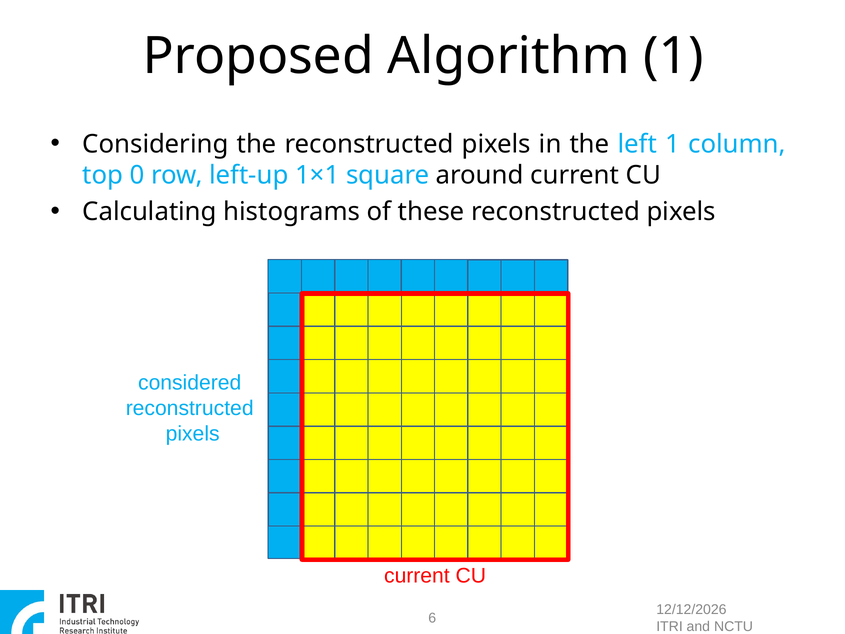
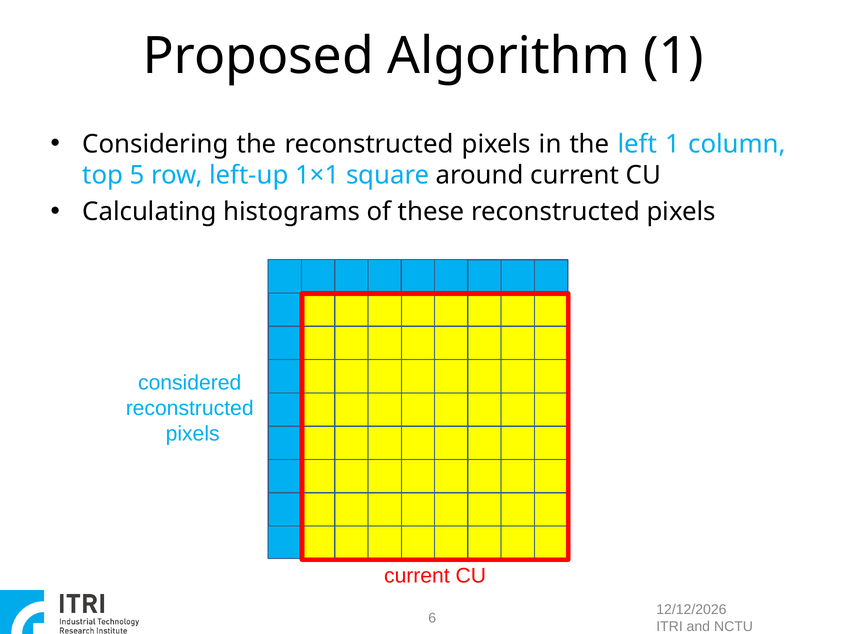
0: 0 -> 5
